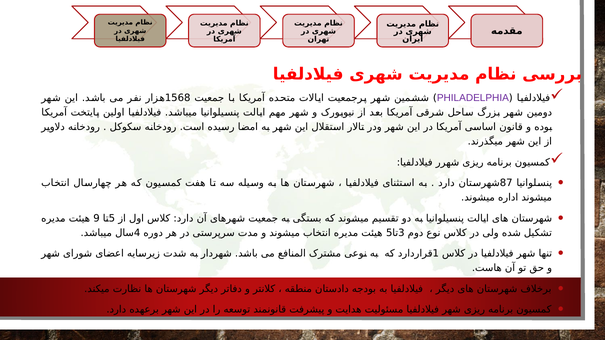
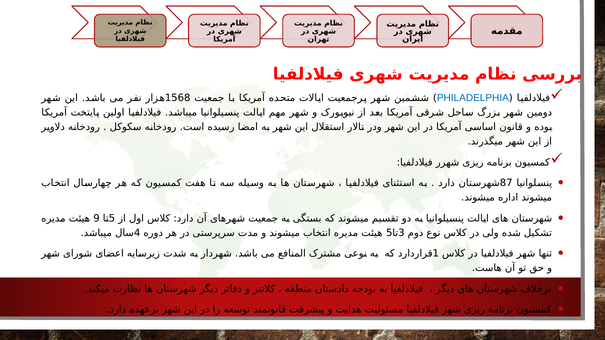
PHILADELPHIA colour: purple -> blue
